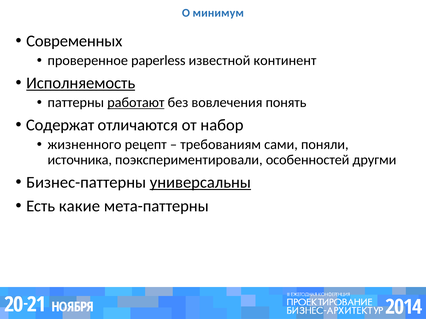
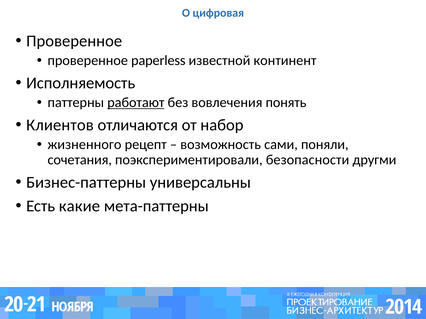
минимум: минимум -> цифровая
Современных at (74, 41): Современных -> Проверенное
Исполняемость underline: present -> none
Содержат: Содержат -> Клиентов
требованиям: требованиям -> возможность
источника: источника -> сочетания
особенностей: особенностей -> безопасности
универсальны underline: present -> none
